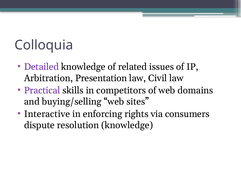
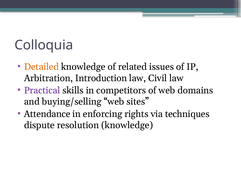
Detailed colour: purple -> orange
Presentation: Presentation -> Introduction
Interactive: Interactive -> Attendance
consumers: consumers -> techniques
